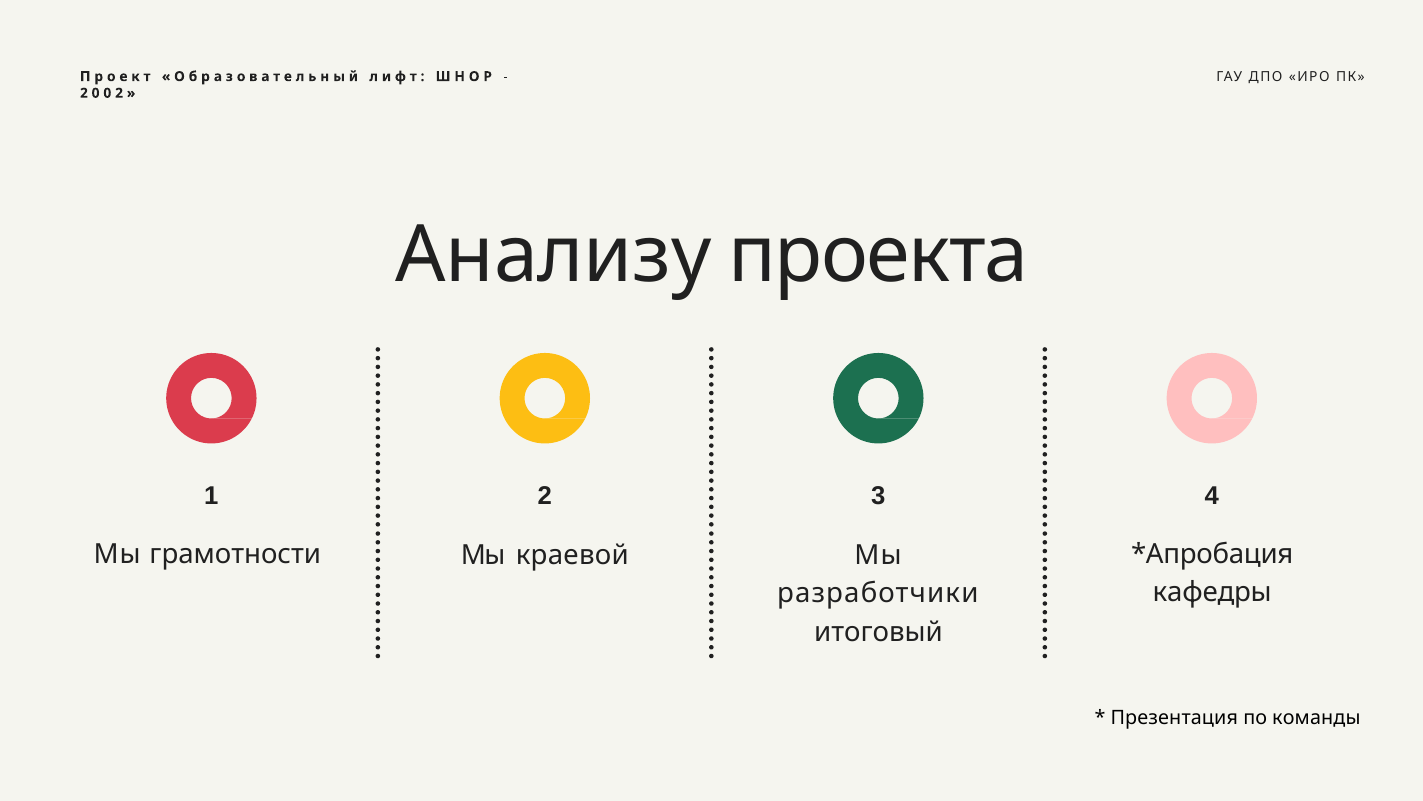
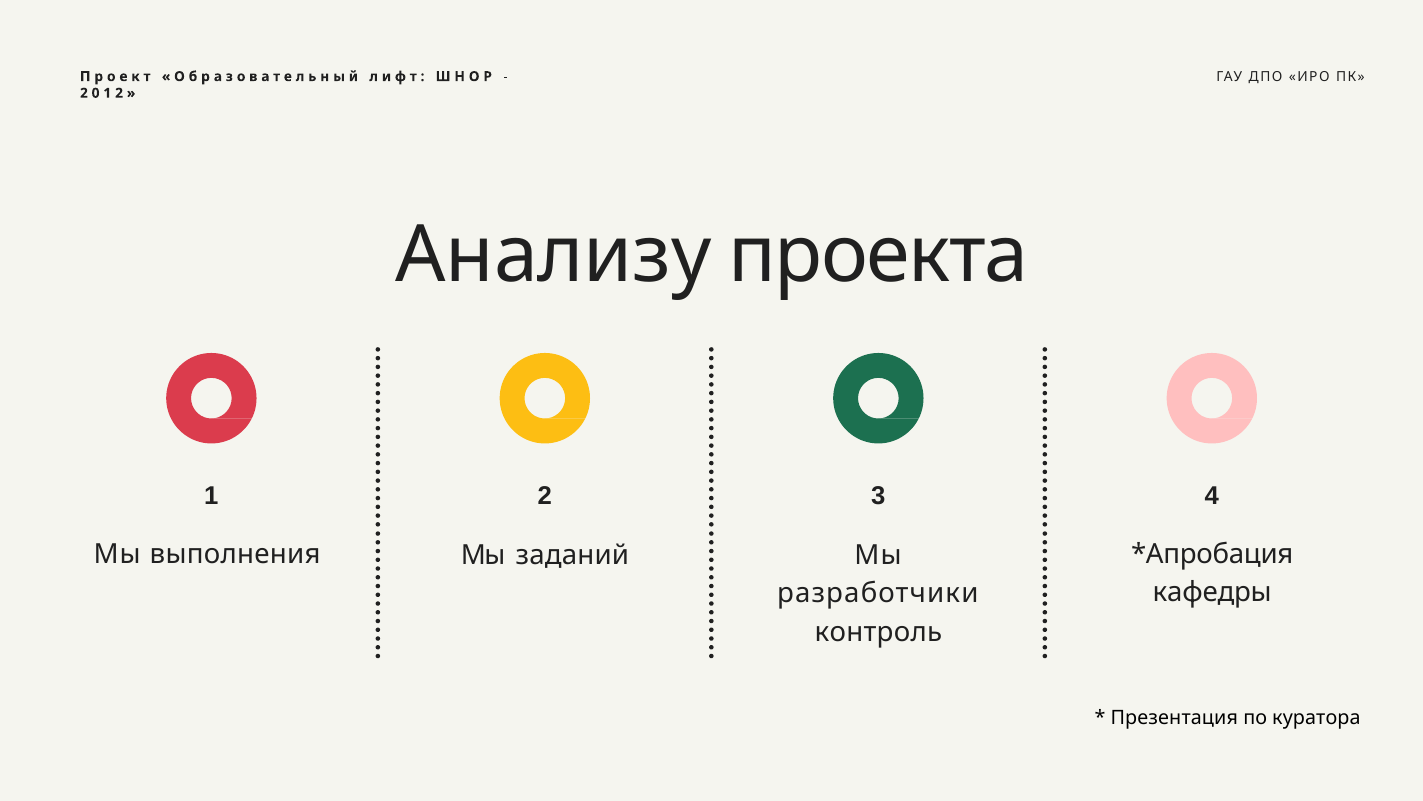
0 at (107, 93): 0 -> 1
грамотности: грамотности -> выполнения
краевой: краевой -> заданий
итоговый: итоговый -> контроль
команды: команды -> куратора
